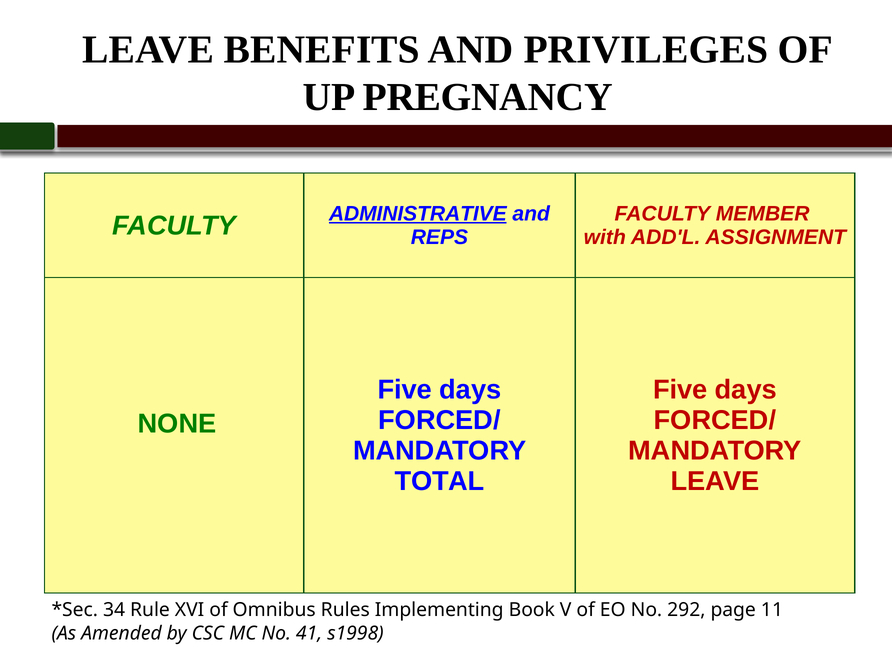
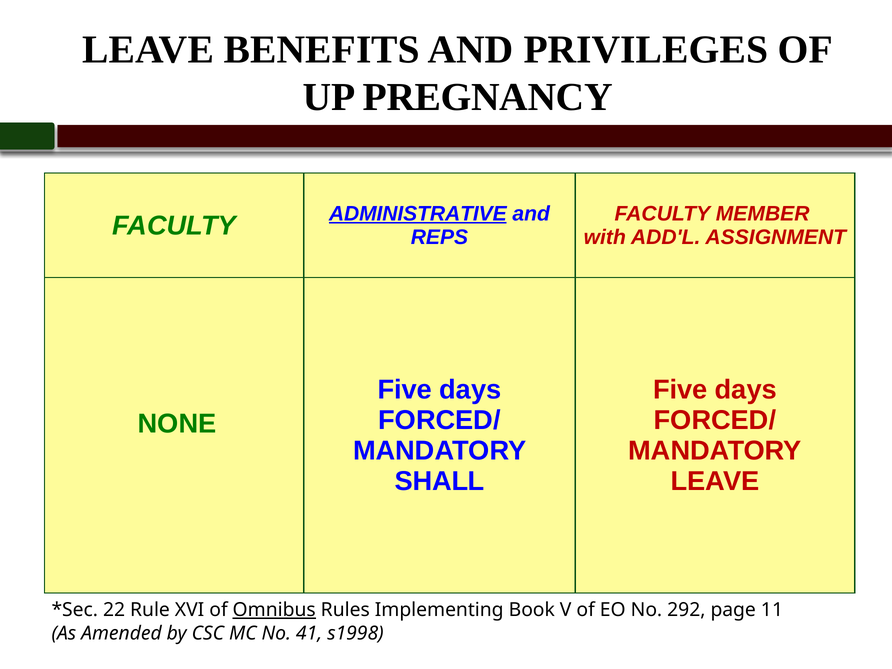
TOTAL: TOTAL -> SHALL
34: 34 -> 22
Omnibus underline: none -> present
